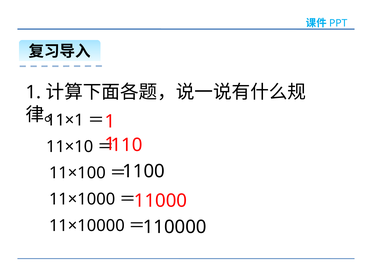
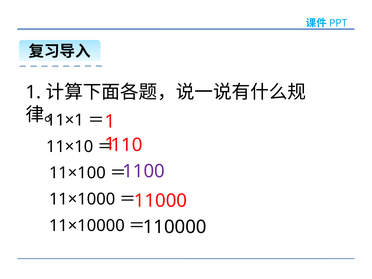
1100 colour: black -> purple
